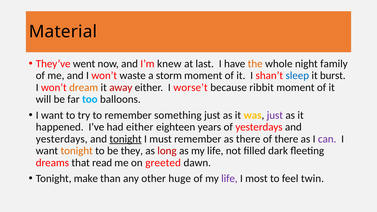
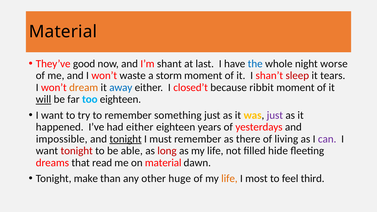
went: went -> good
knew: knew -> shant
the colour: orange -> blue
family: family -> worse
sleep colour: blue -> red
burst: burst -> tears
away colour: red -> blue
worse’t: worse’t -> closed’t
will underline: none -> present
too balloons: balloons -> eighteen
yesterdays at (62, 139): yesterdays -> impossible
of there: there -> living
tonight at (77, 151) colour: orange -> red
they: they -> able
dark: dark -> hide
on greeted: greeted -> material
life at (229, 178) colour: purple -> orange
twin: twin -> third
